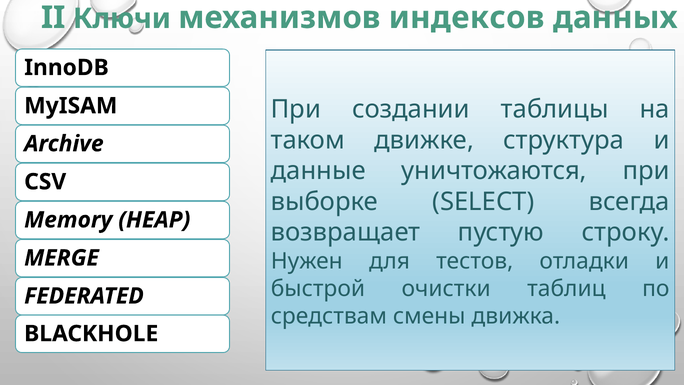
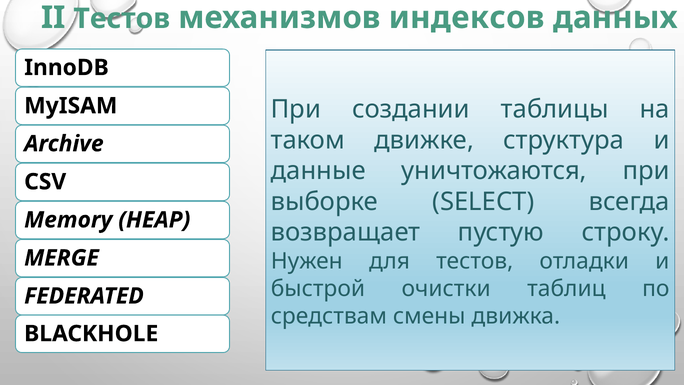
II Ключи: Ключи -> Тестов
